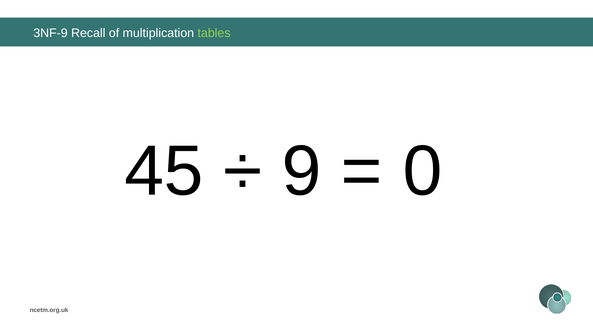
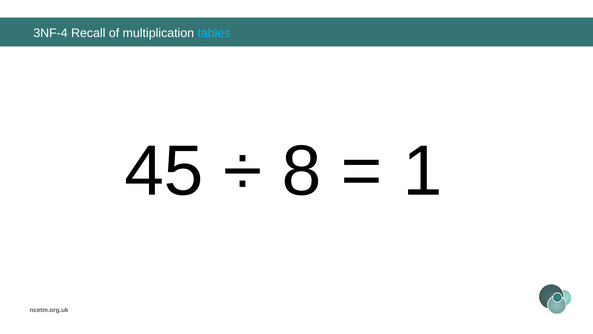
3NF-9: 3NF-9 -> 3NF-4
tables colour: light green -> light blue
9: 9 -> 8
0: 0 -> 1
